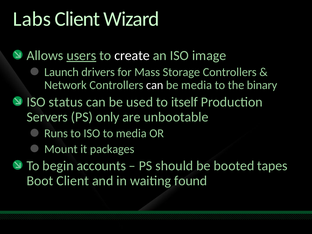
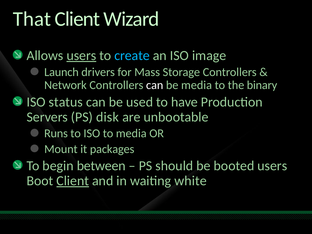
Labs: Labs -> That
create colour: white -> light blue
itself: itself -> have
only: only -> disk
accounts: accounts -> between
booted tapes: tapes -> users
Client at (73, 181) underline: none -> present
found: found -> white
